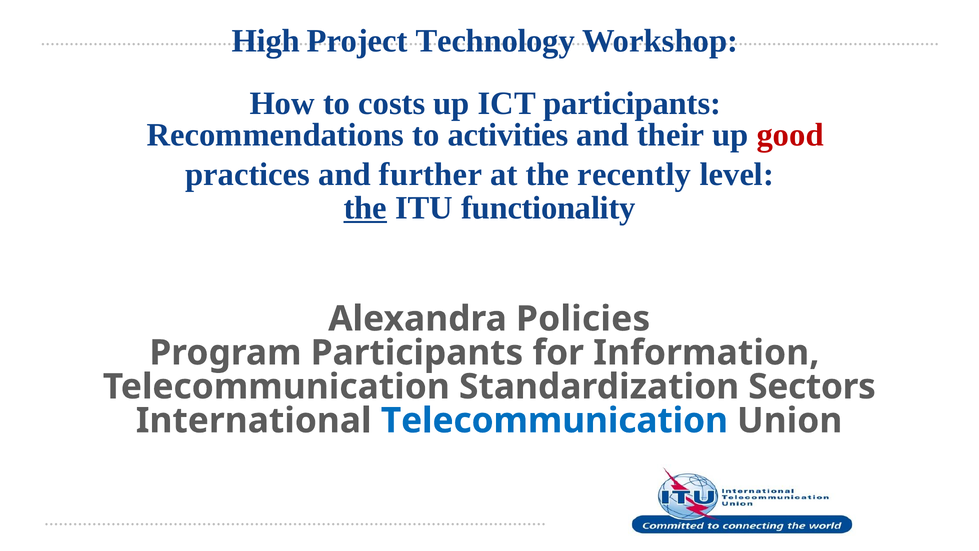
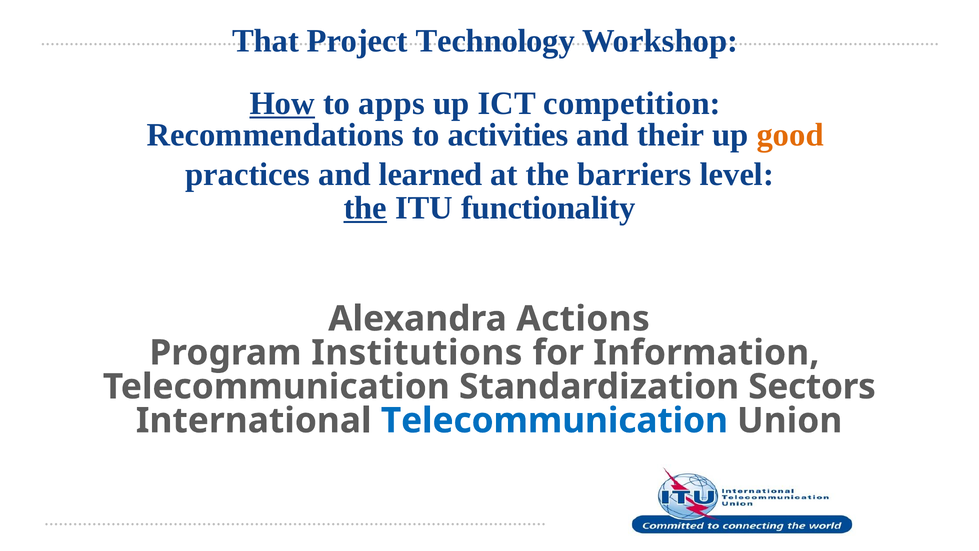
High: High -> That
How underline: none -> present
costs: costs -> apps
ICT participants: participants -> competition
good colour: red -> orange
further: further -> learned
recently: recently -> barriers
Policies: Policies -> Actions
Program Participants: Participants -> Institutions
